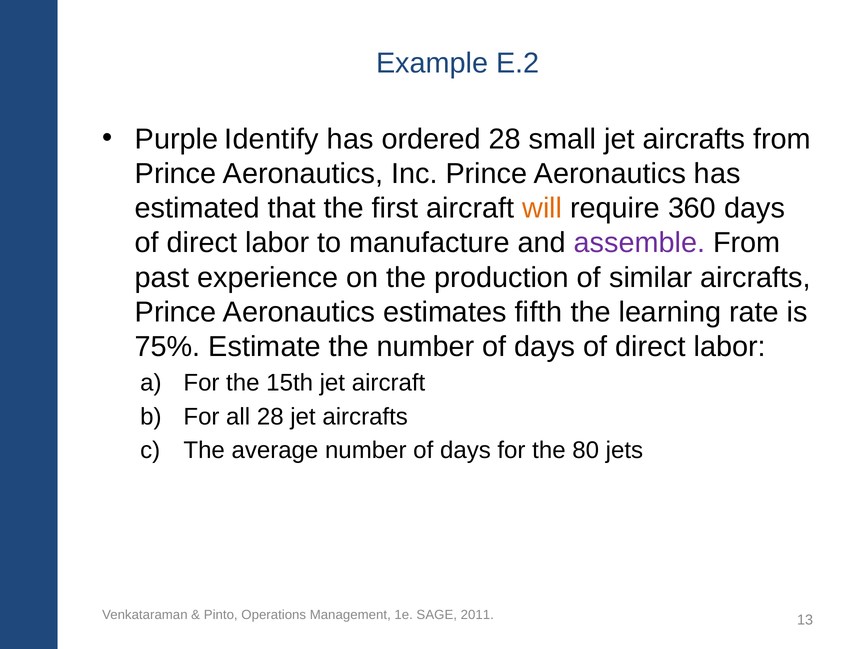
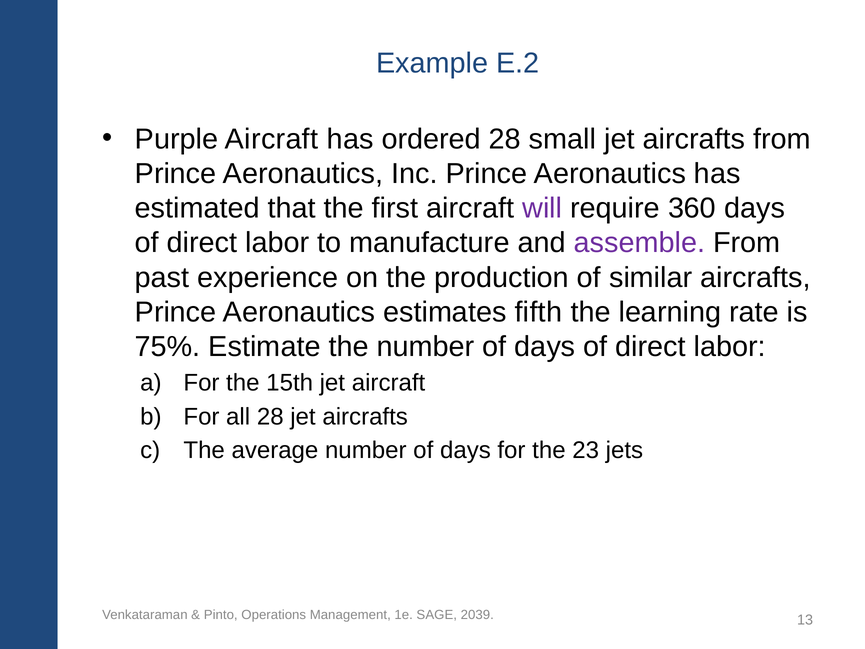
Purple Identify: Identify -> Aircraft
will colour: orange -> purple
80: 80 -> 23
2011: 2011 -> 2039
